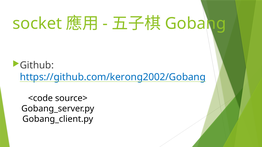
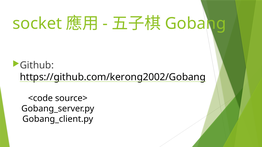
https://github.com/kerong2002/Gobang colour: blue -> black
